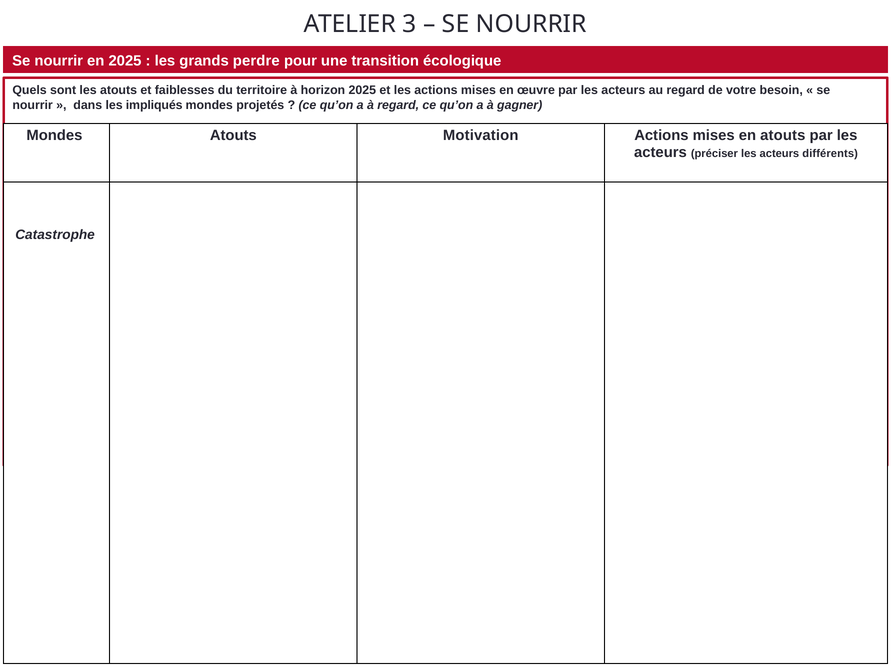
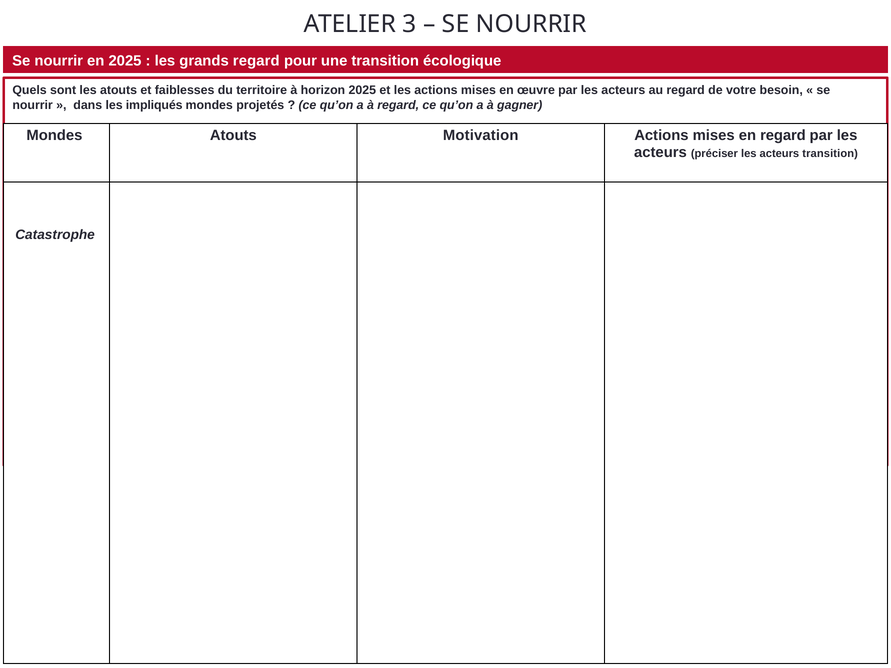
grands perdre: perdre -> regard
en atouts: atouts -> regard
acteurs différents: différents -> transition
